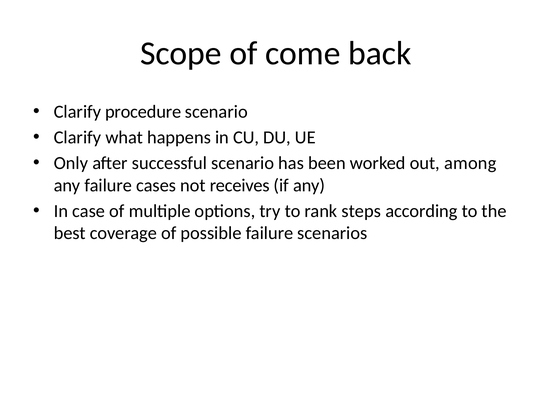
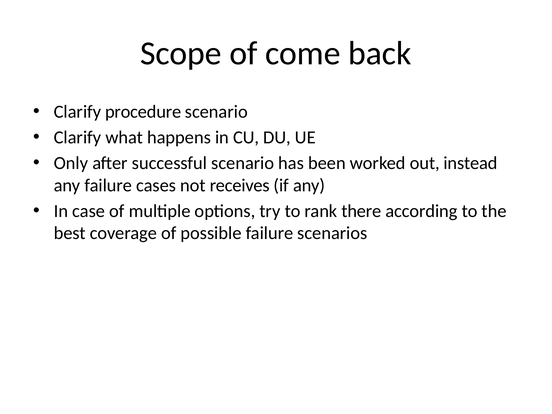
among: among -> instead
steps: steps -> there
